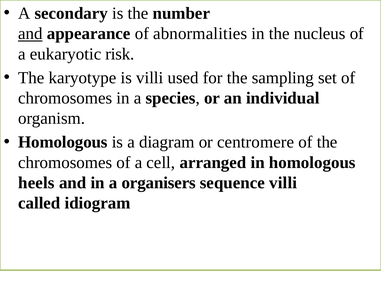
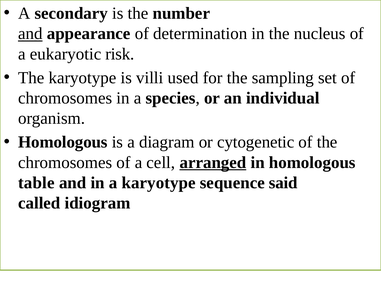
abnormalities: abnormalities -> determination
centromere: centromere -> cytogenetic
arranged underline: none -> present
heels: heels -> table
a organisers: organisers -> karyotype
sequence villi: villi -> said
